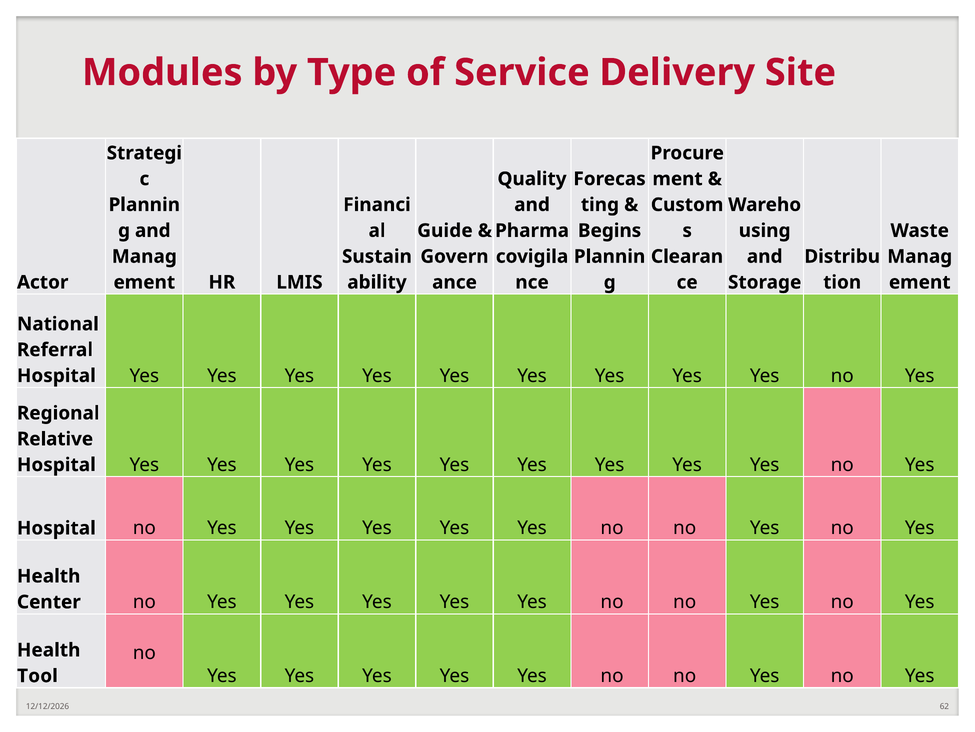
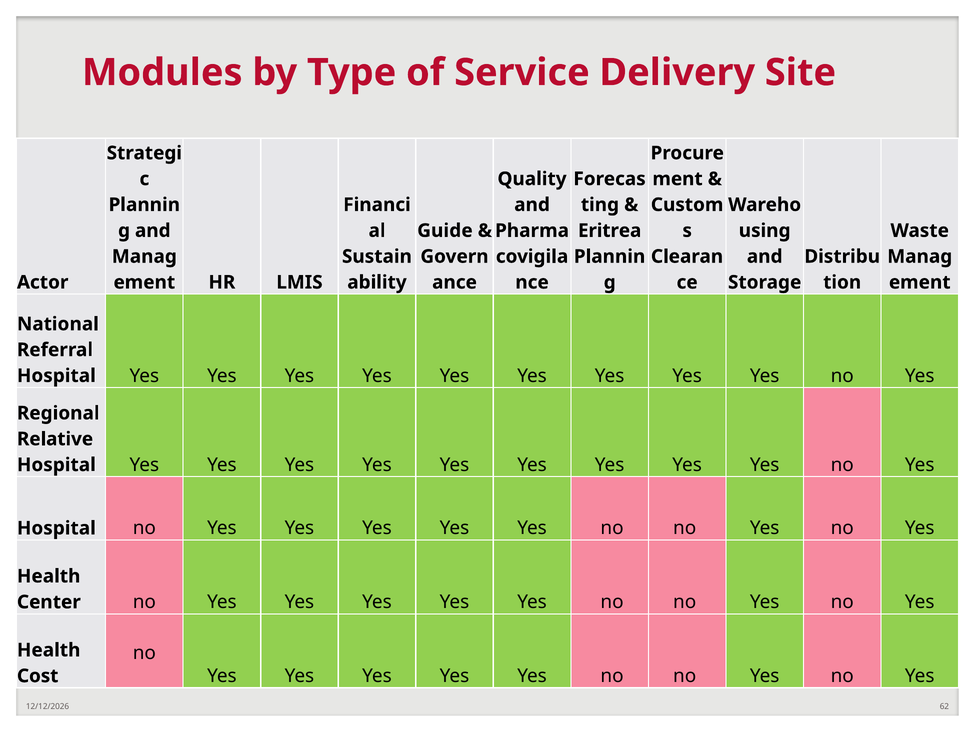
Begins: Begins -> Eritrea
Tool: Tool -> Cost
